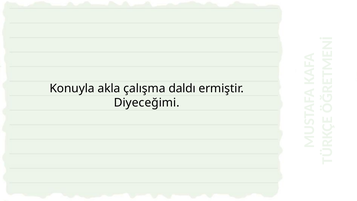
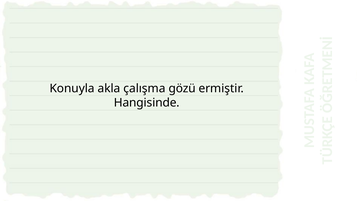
daldı: daldı -> gözü
Diyeceğimi: Diyeceğimi -> Hangisinde
